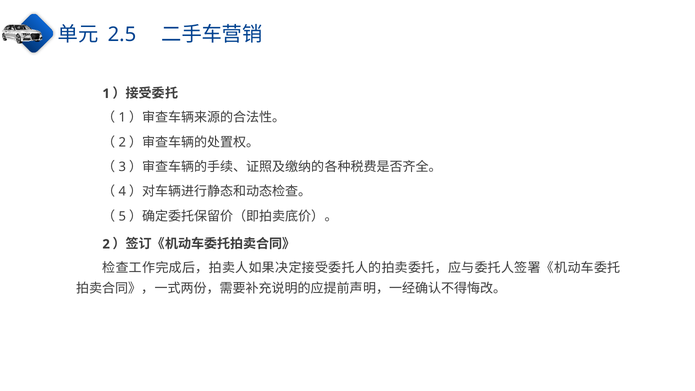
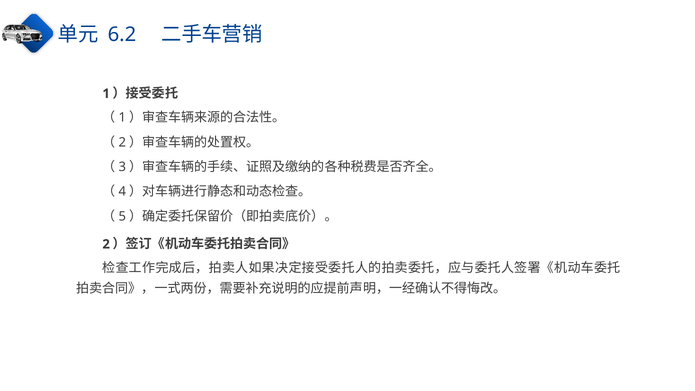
2.5: 2.5 -> 6.2
